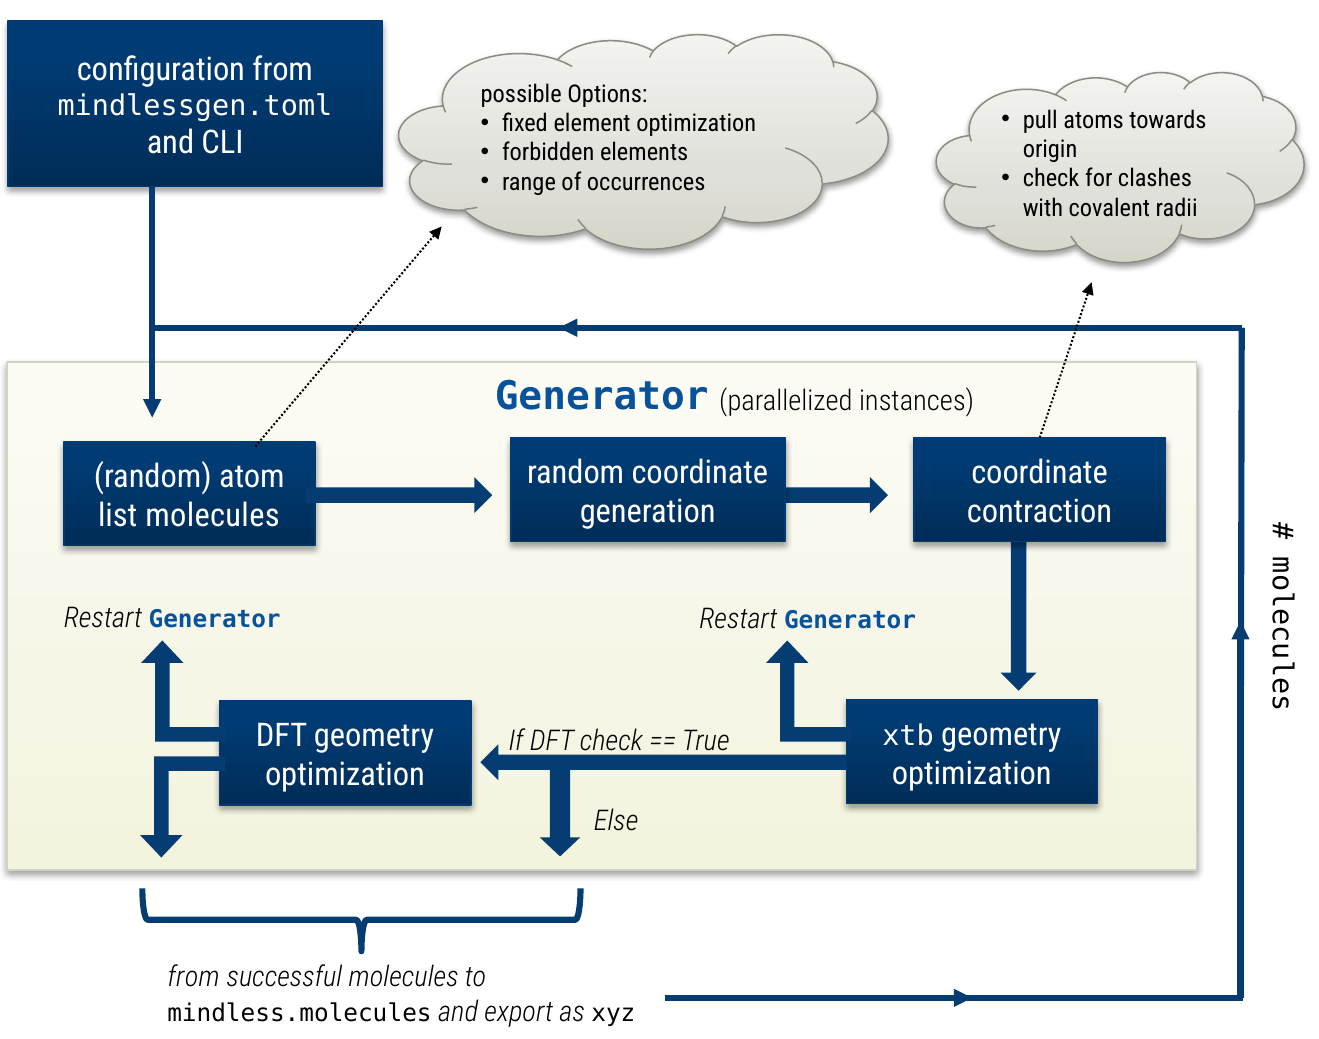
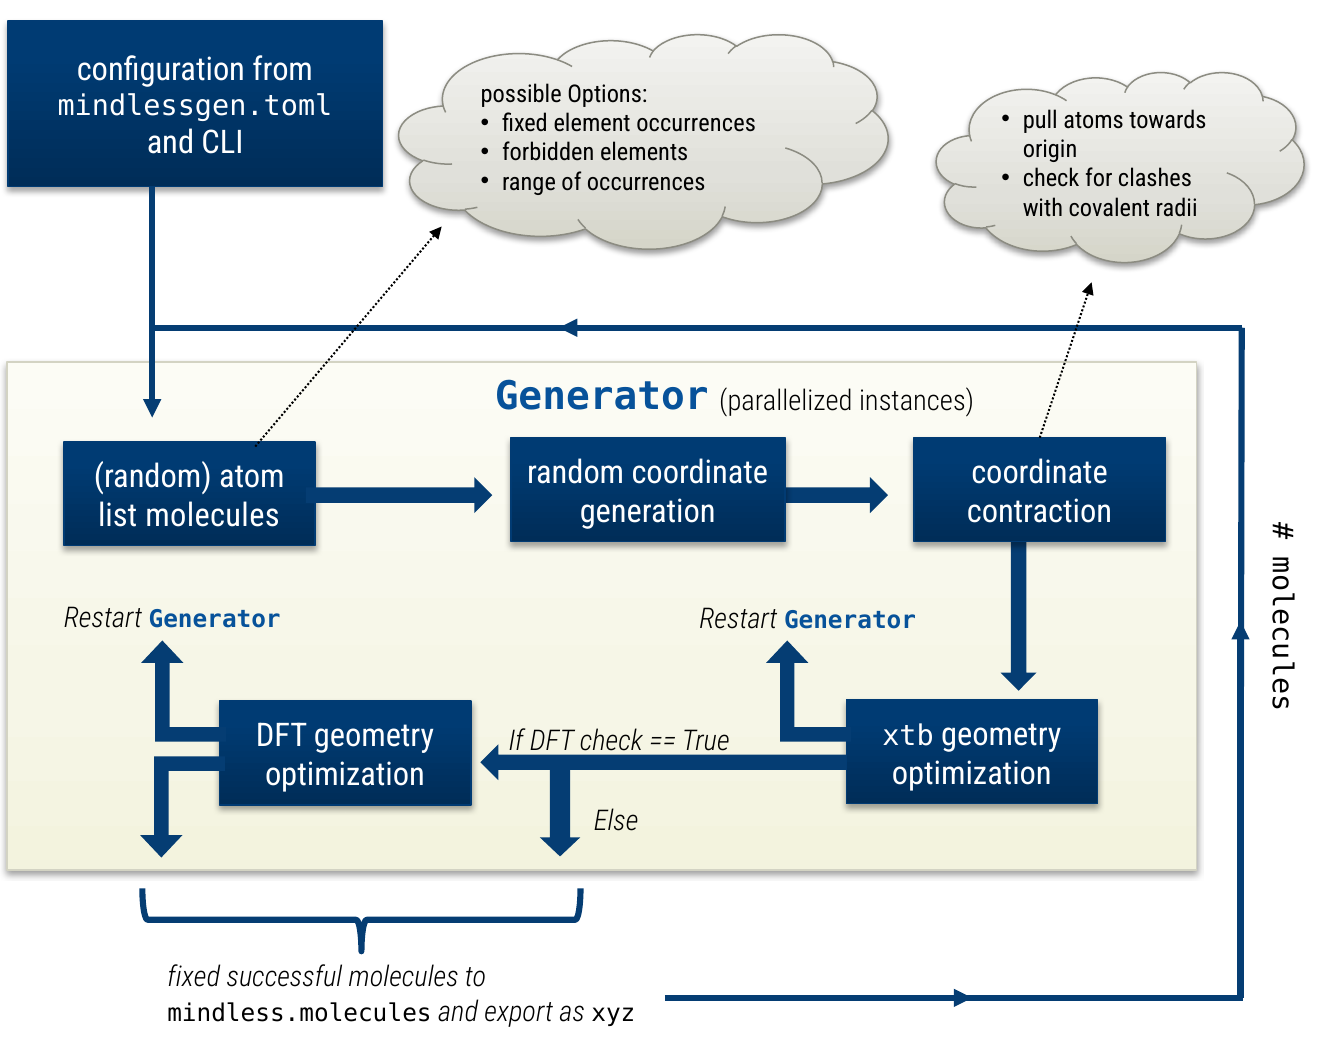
element optimization: optimization -> occurrences
from at (194, 977): from -> fixed
